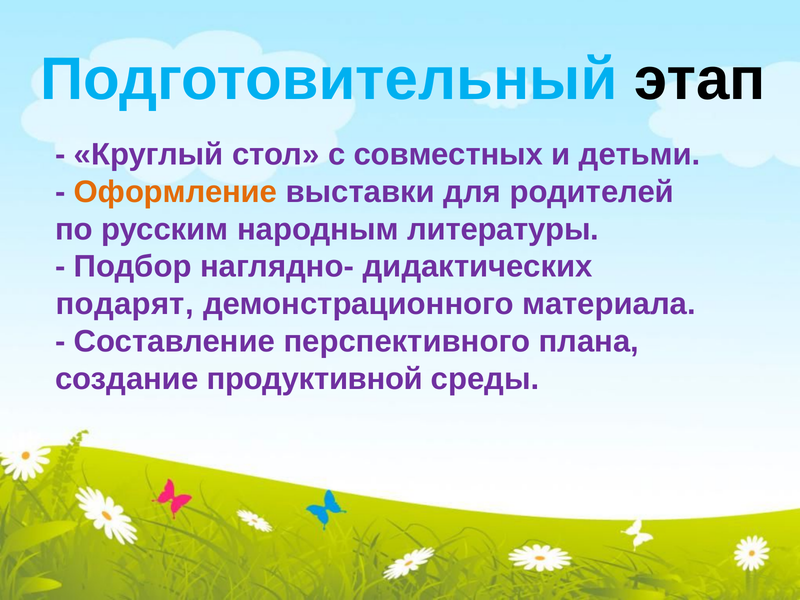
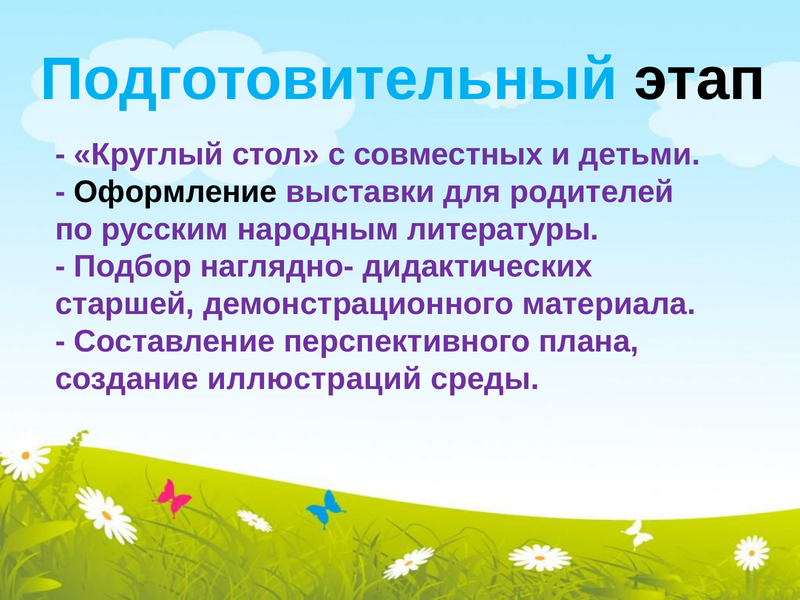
Оформление colour: orange -> black
подарят: подарят -> старшей
продуктивной: продуктивной -> иллюстраций
